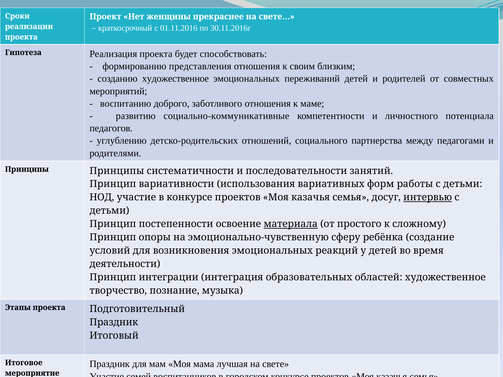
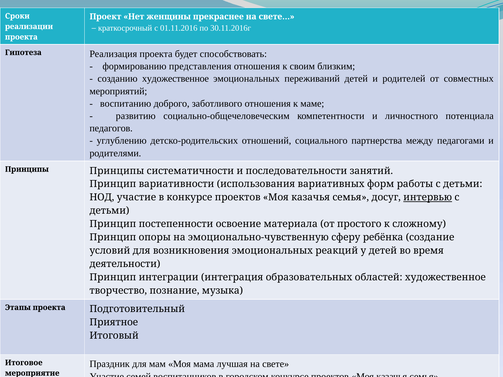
социально-коммуникативные: социально-коммуникативные -> социально-общечеловеческим
материала underline: present -> none
Праздник at (114, 323): Праздник -> Приятное
